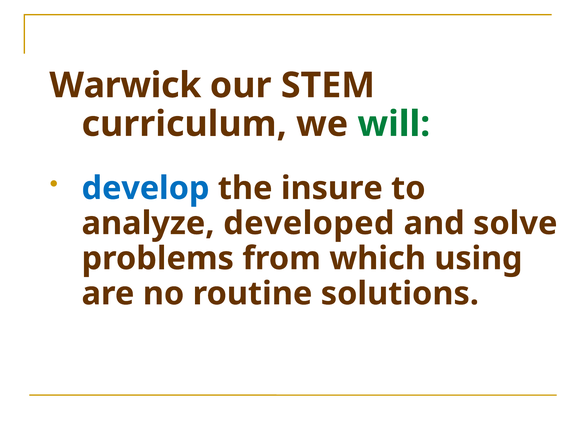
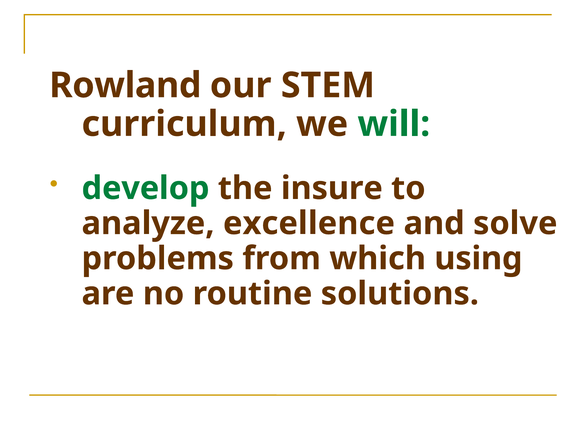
Warwick: Warwick -> Rowland
develop colour: blue -> green
developed: developed -> excellence
